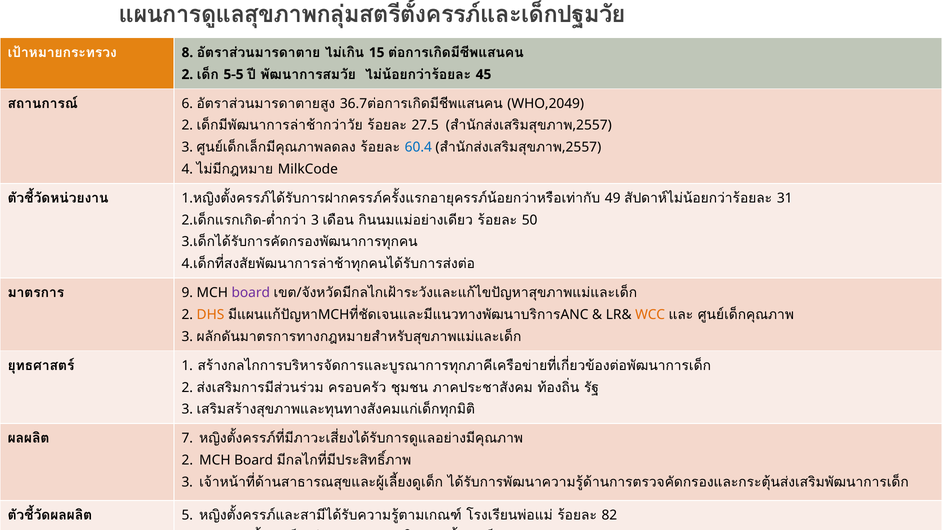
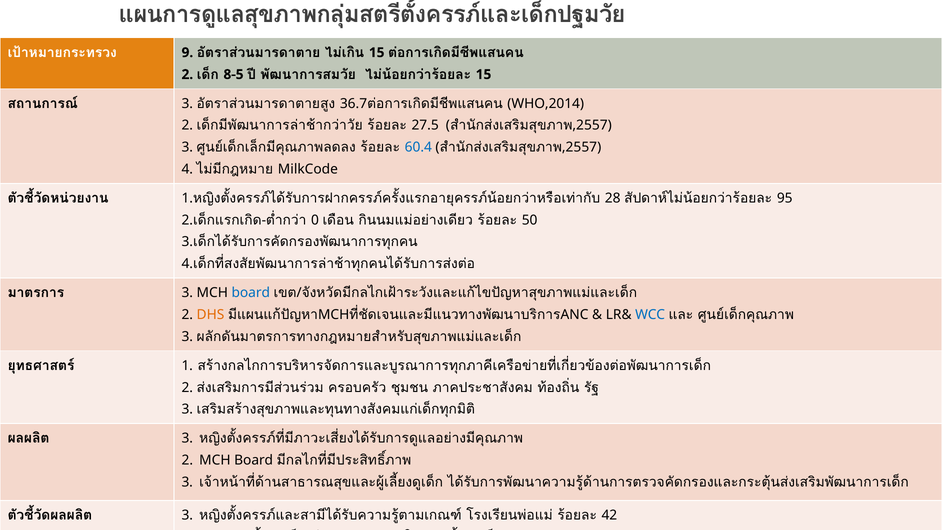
8: 8 -> 9
5-5: 5-5 -> 8-5
45 at (484, 74): 45 -> 15
6 at (187, 103): 6 -> 3
WHO,2049: WHO,2049 -> WHO,2014
49: 49 -> 28
31: 31 -> 95
3 at (315, 220): 3 -> 0
9 at (187, 293): 9 -> 3
board at (251, 293) colour: purple -> blue
WCC colour: orange -> blue
7 at (187, 438): 7 -> 3
5 at (187, 515): 5 -> 3
82: 82 -> 42
